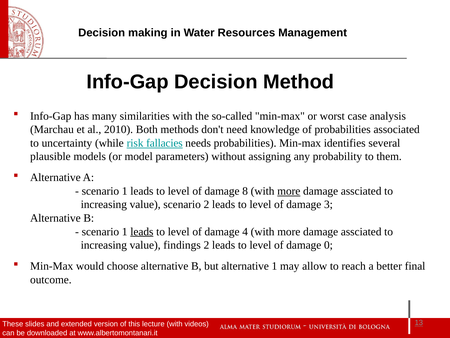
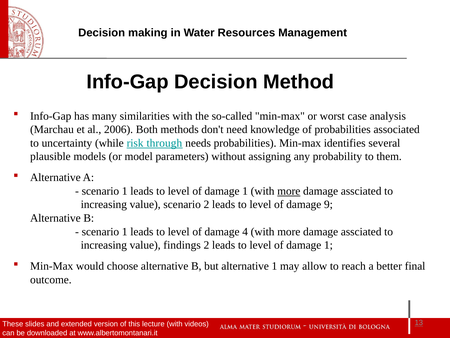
2010: 2010 -> 2006
fallacies: fallacies -> through
8 at (245, 191): 8 -> 1
3: 3 -> 9
leads at (142, 231) underline: present -> none
0 at (328, 245): 0 -> 1
